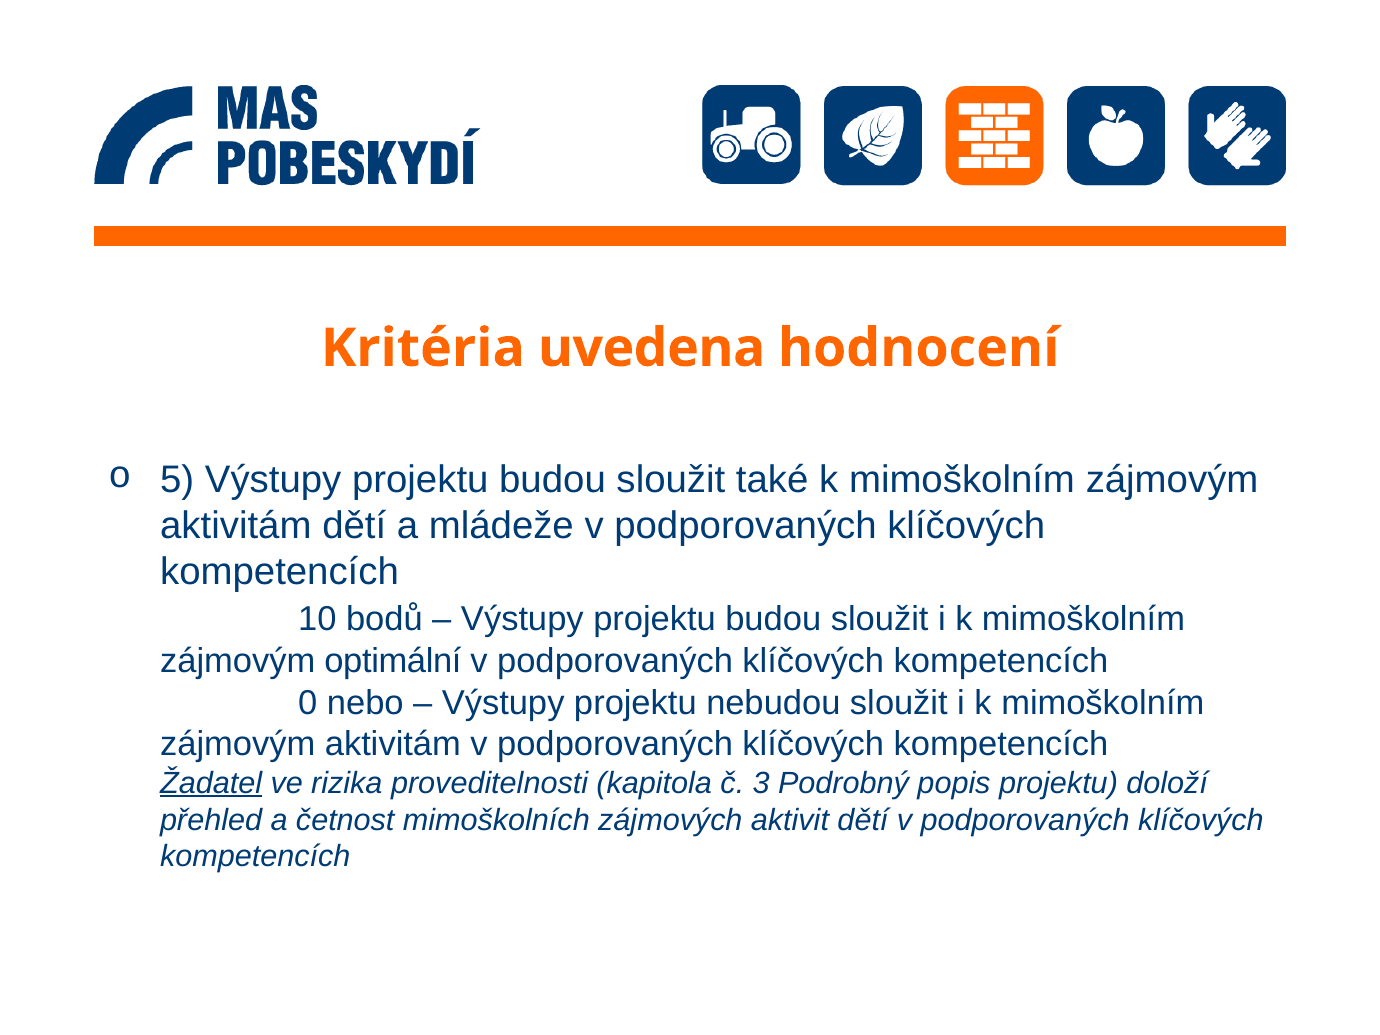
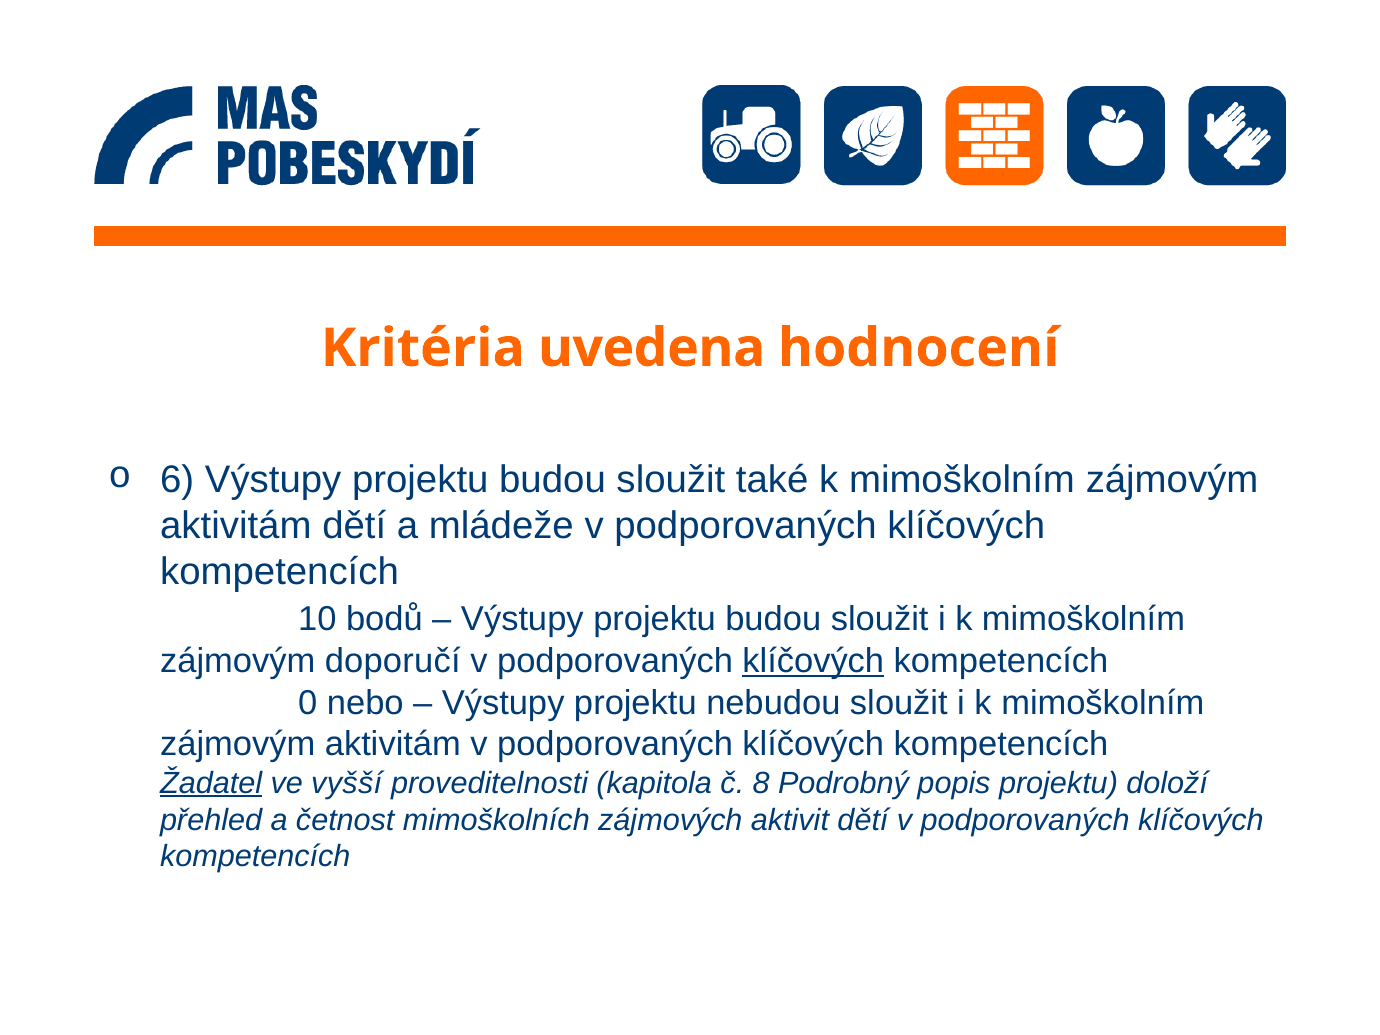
5: 5 -> 6
optimální: optimální -> doporučí
klíčových at (813, 662) underline: none -> present
rizika: rizika -> vyšší
3: 3 -> 8
